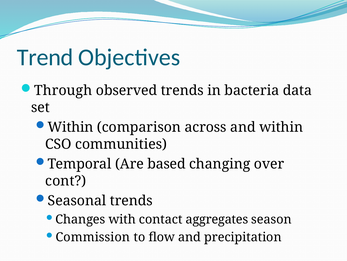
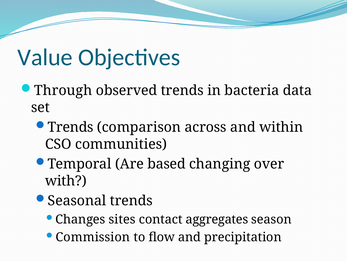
Trend: Trend -> Value
Within at (71, 127): Within -> Trends
cont: cont -> with
with: with -> sites
